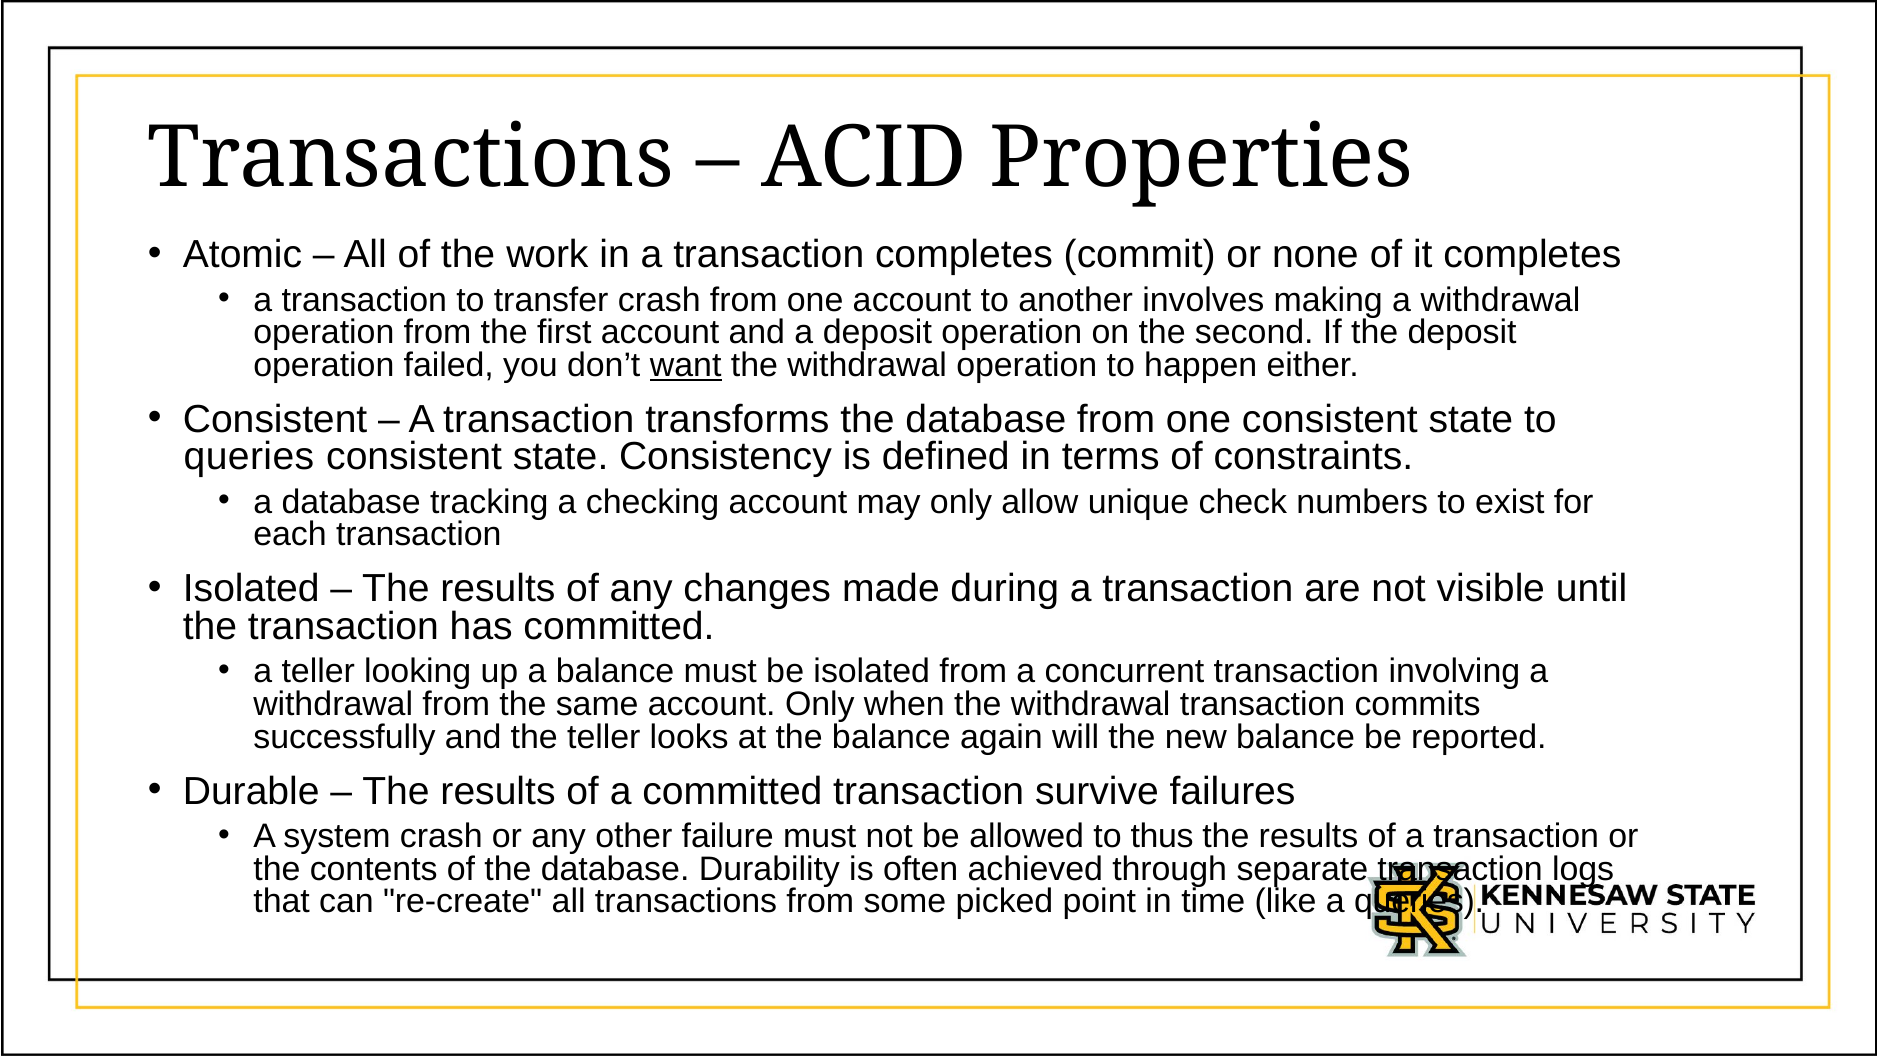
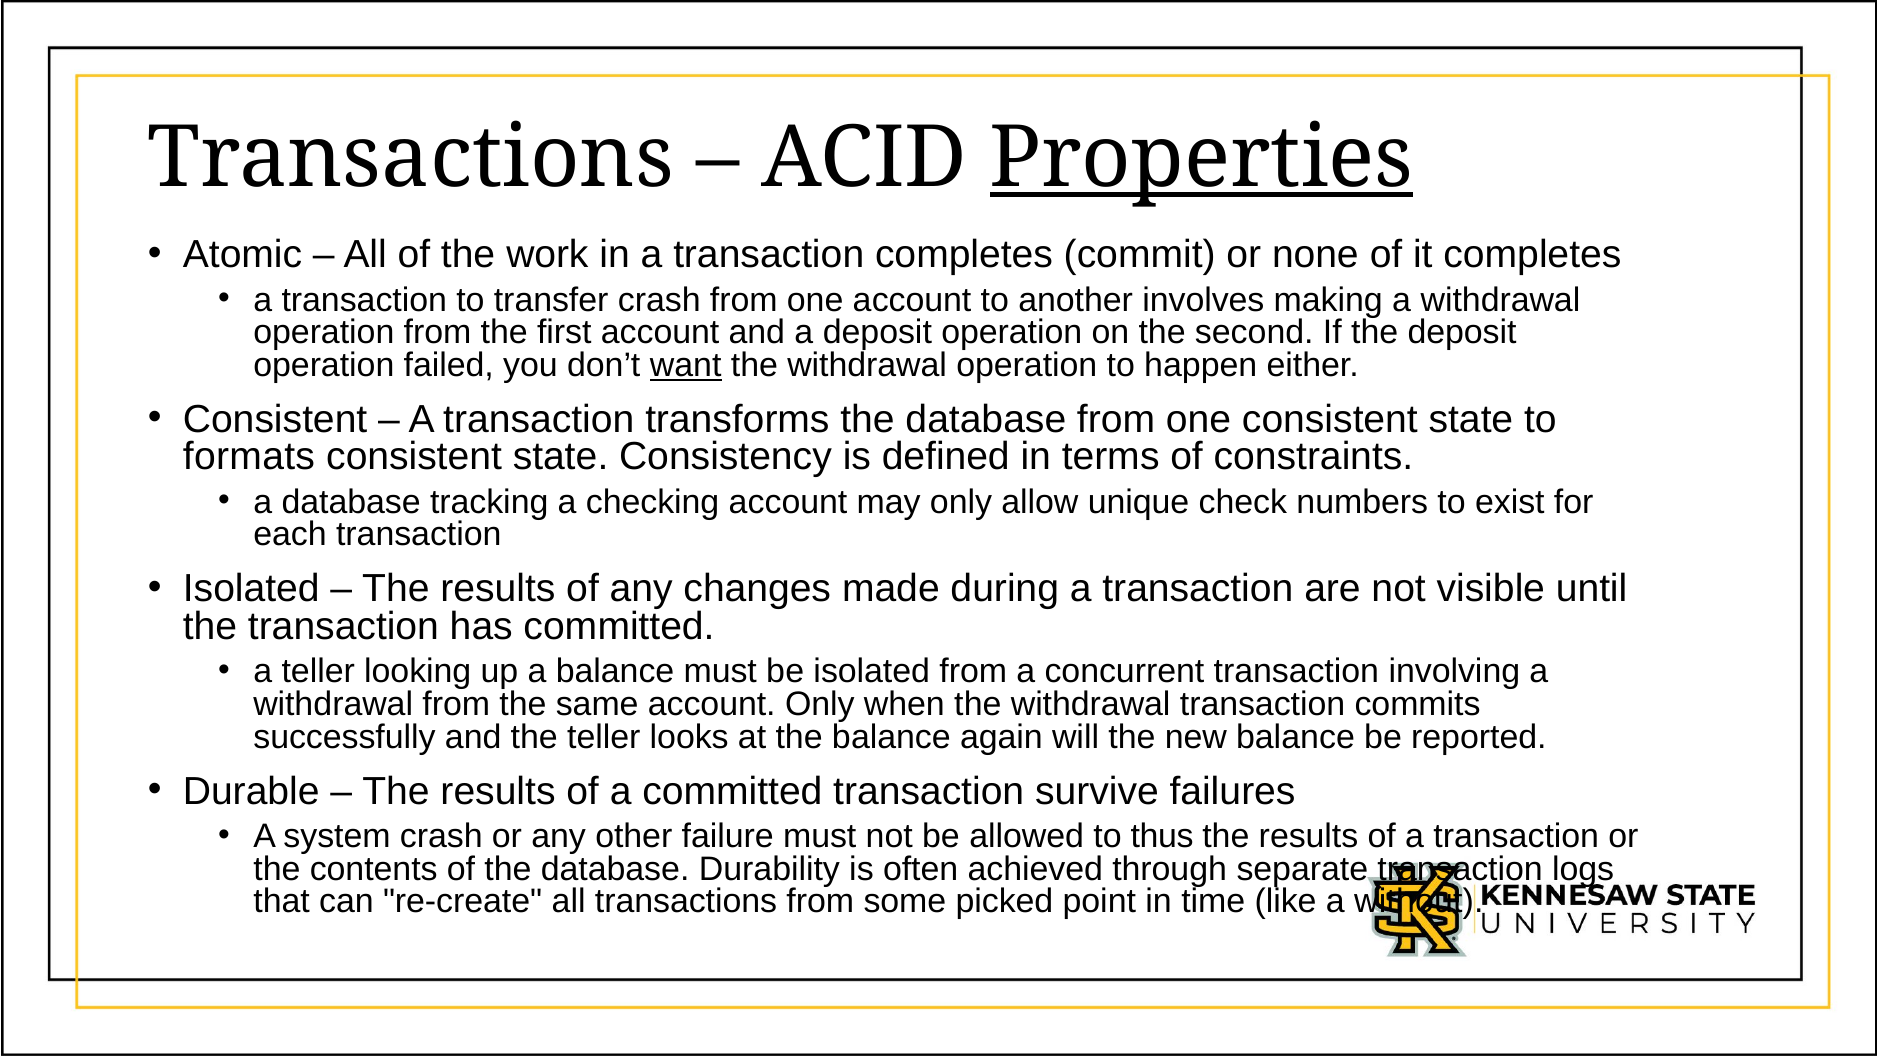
Properties underline: none -> present
queries at (249, 457): queries -> formats
a queries: queries -> without
